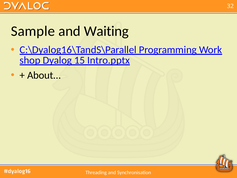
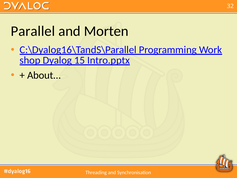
Sample: Sample -> Parallel
Waiting: Waiting -> Morten
